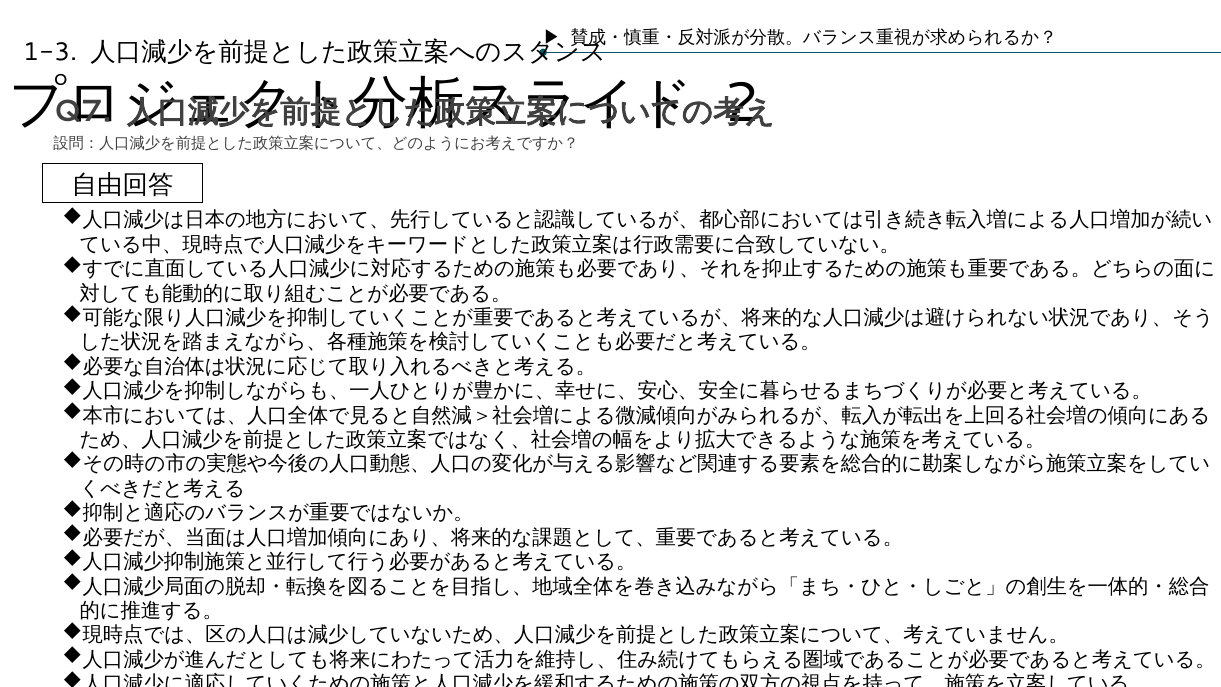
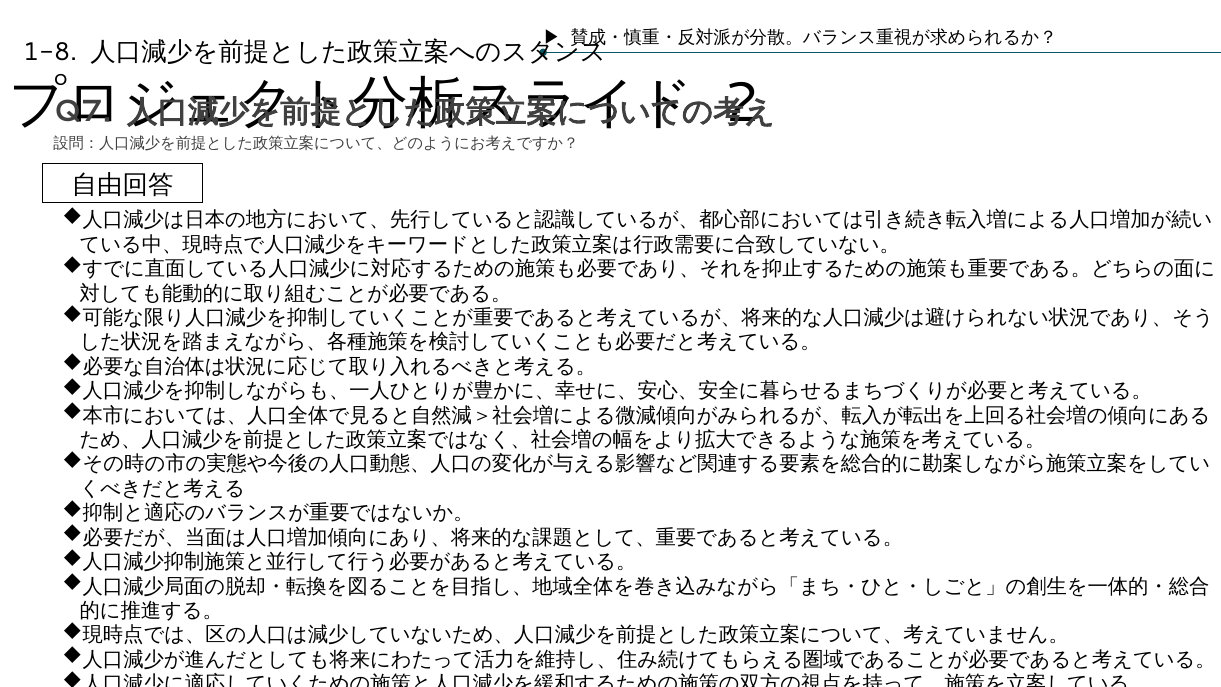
1-3: 1-3 -> 1-8
